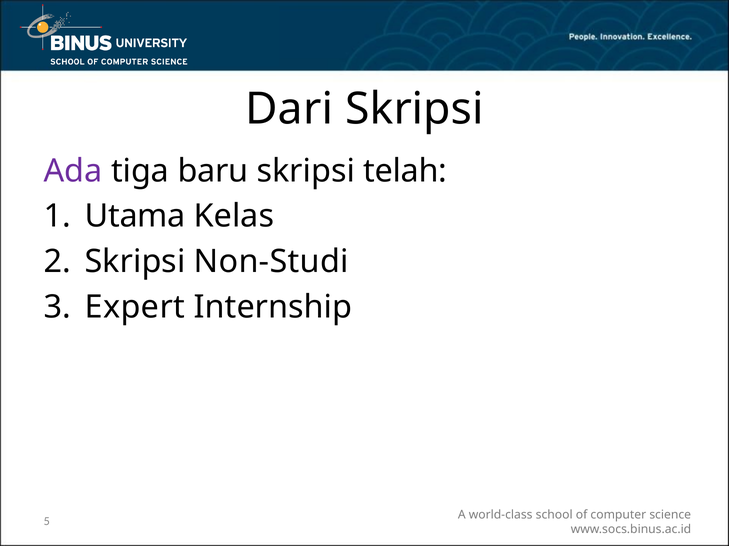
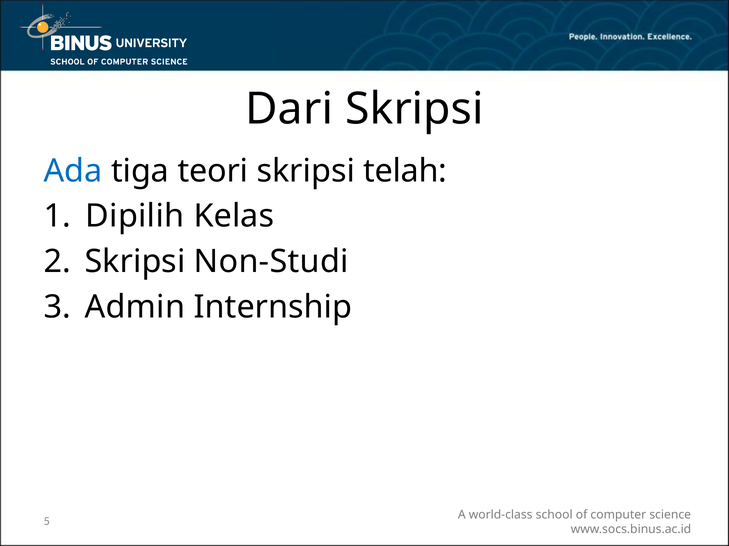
Ada colour: purple -> blue
baru: baru -> teori
Utama: Utama -> Dipilih
Expert: Expert -> Admin
